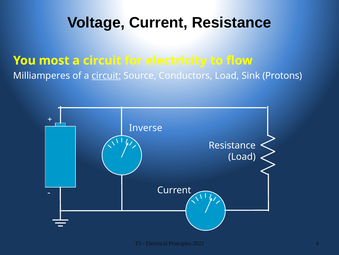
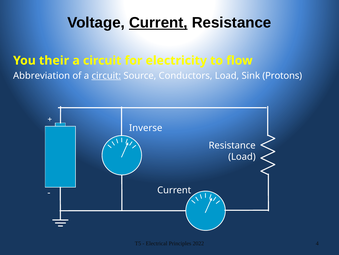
Current at (158, 23) underline: none -> present
most: most -> their
Milliamperes: Milliamperes -> Abbreviation
